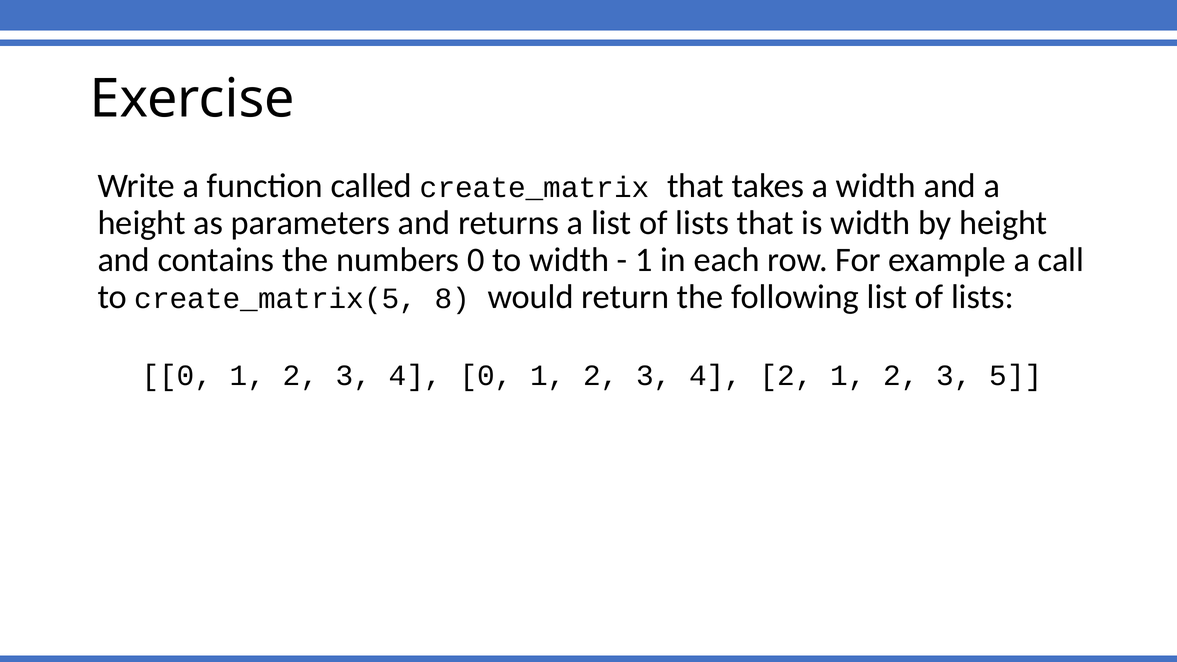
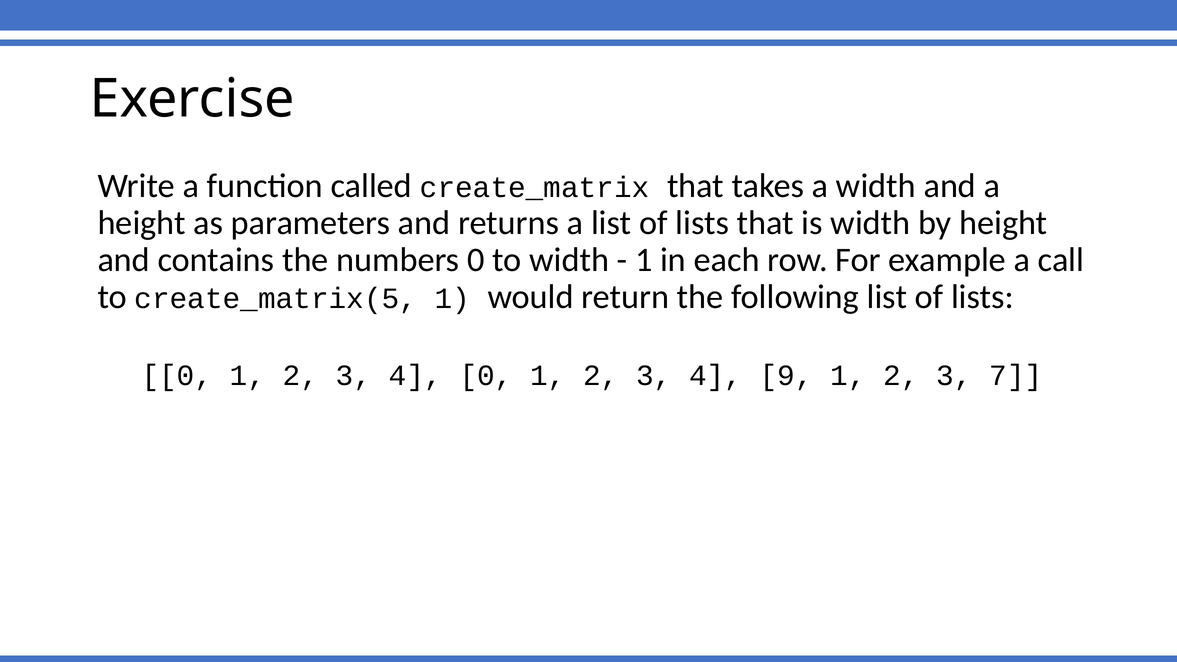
create_matrix(5 8: 8 -> 1
4 2: 2 -> 9
5: 5 -> 7
